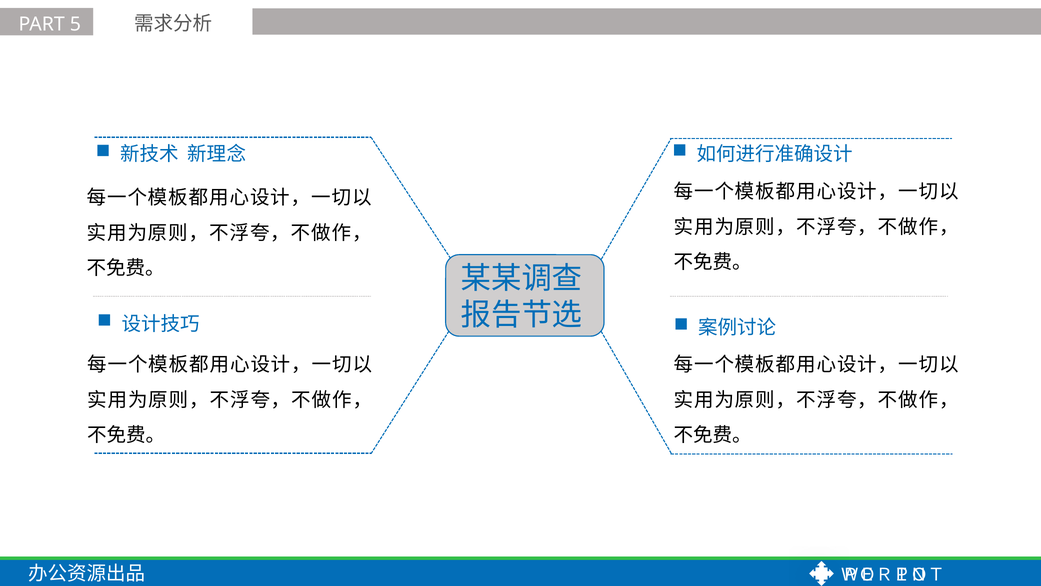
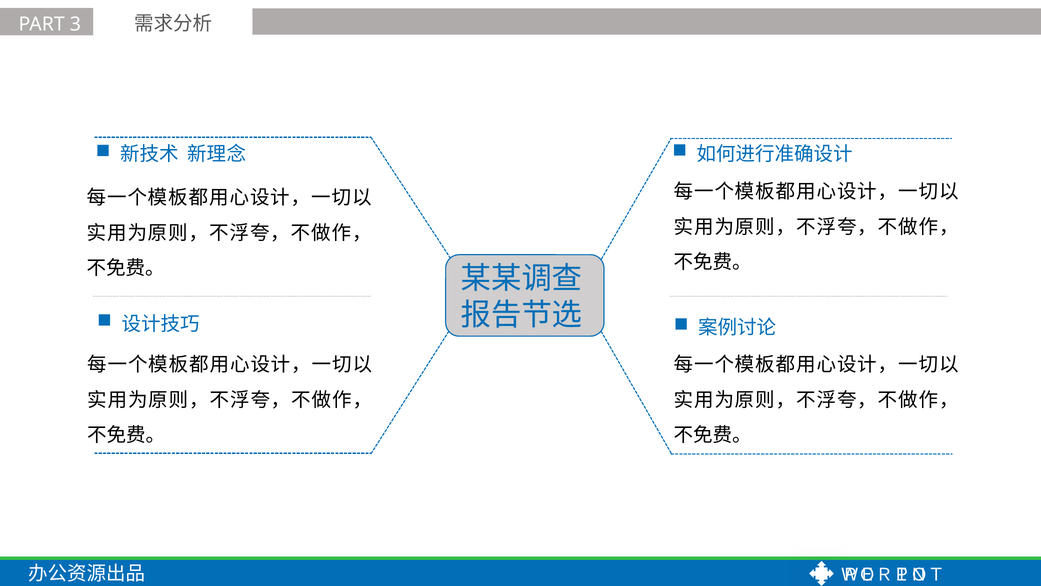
5: 5 -> 3
